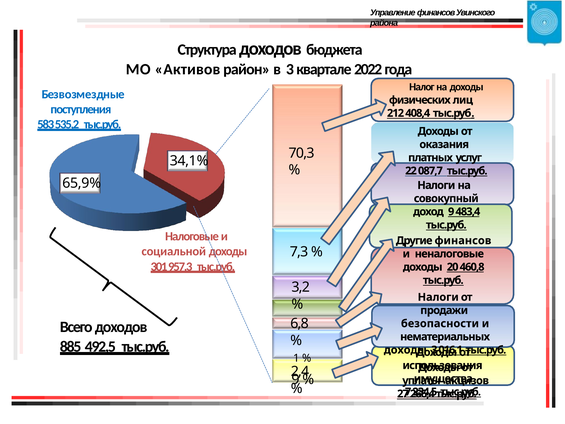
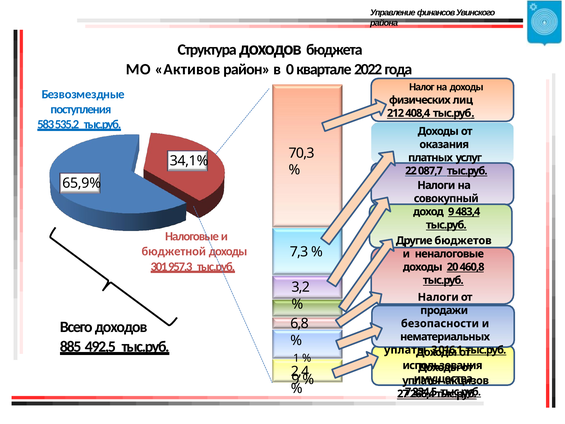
в 3: 3 -> 0
Другие финансов: финансов -> бюджетов
социальной: социальной -> бюджетной
доходы at (405, 350): доходы -> уплаты
